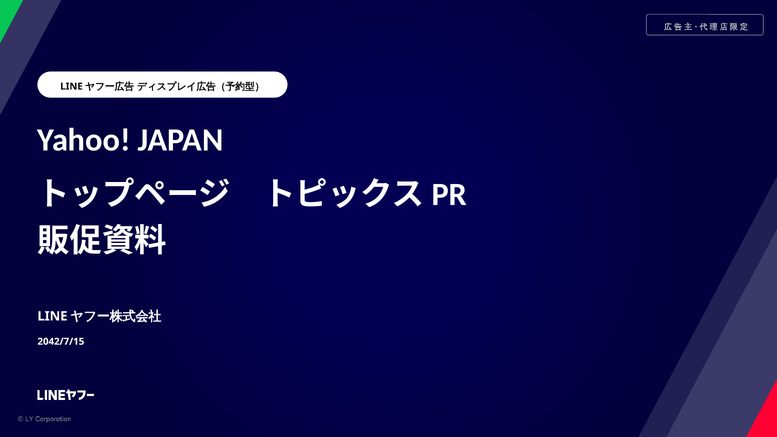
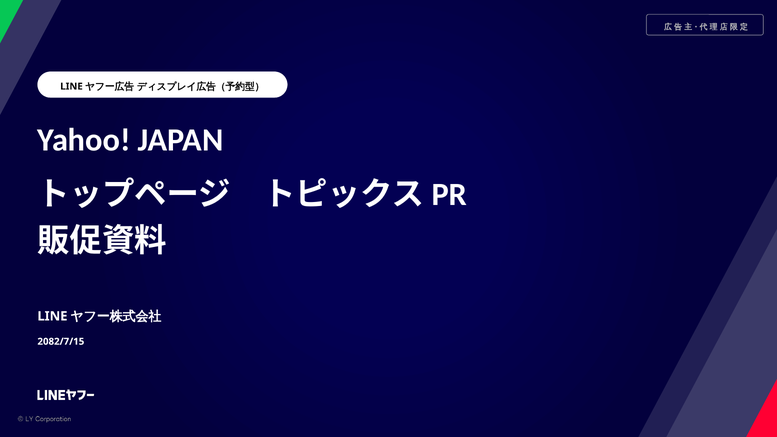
2042/7/15: 2042/7/15 -> 2082/7/15
